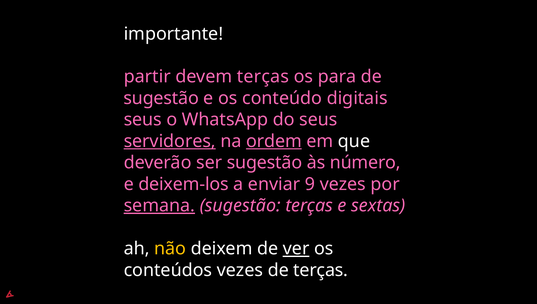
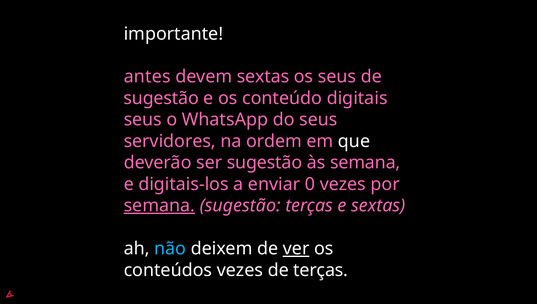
partir: partir -> antes
devem terças: terças -> sextas
os para: para -> seus
servidores underline: present -> none
ordem underline: present -> none
às número: número -> semana
deixem-los: deixem-los -> digitais-los
9: 9 -> 0
não colour: yellow -> light blue
